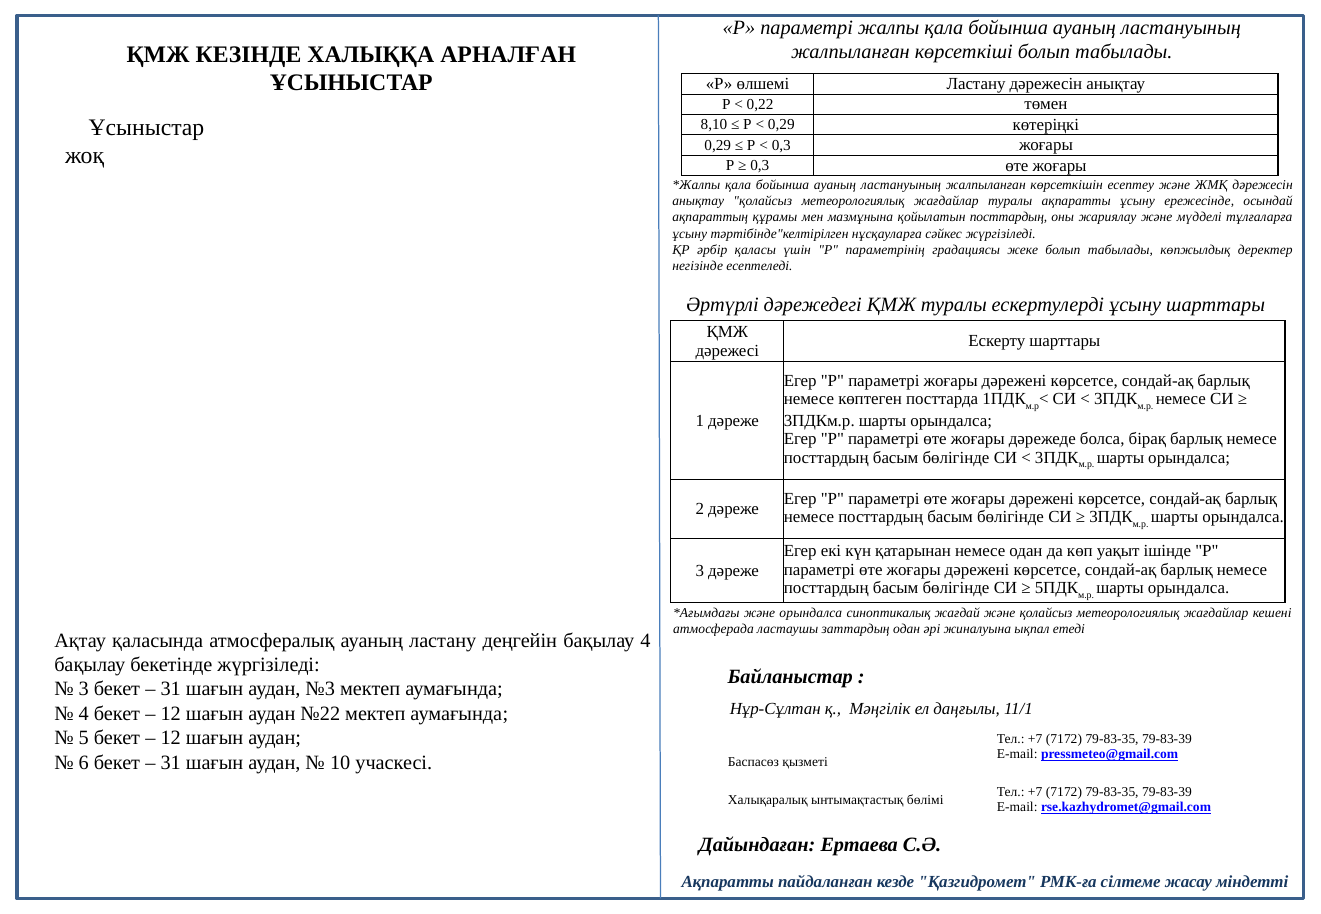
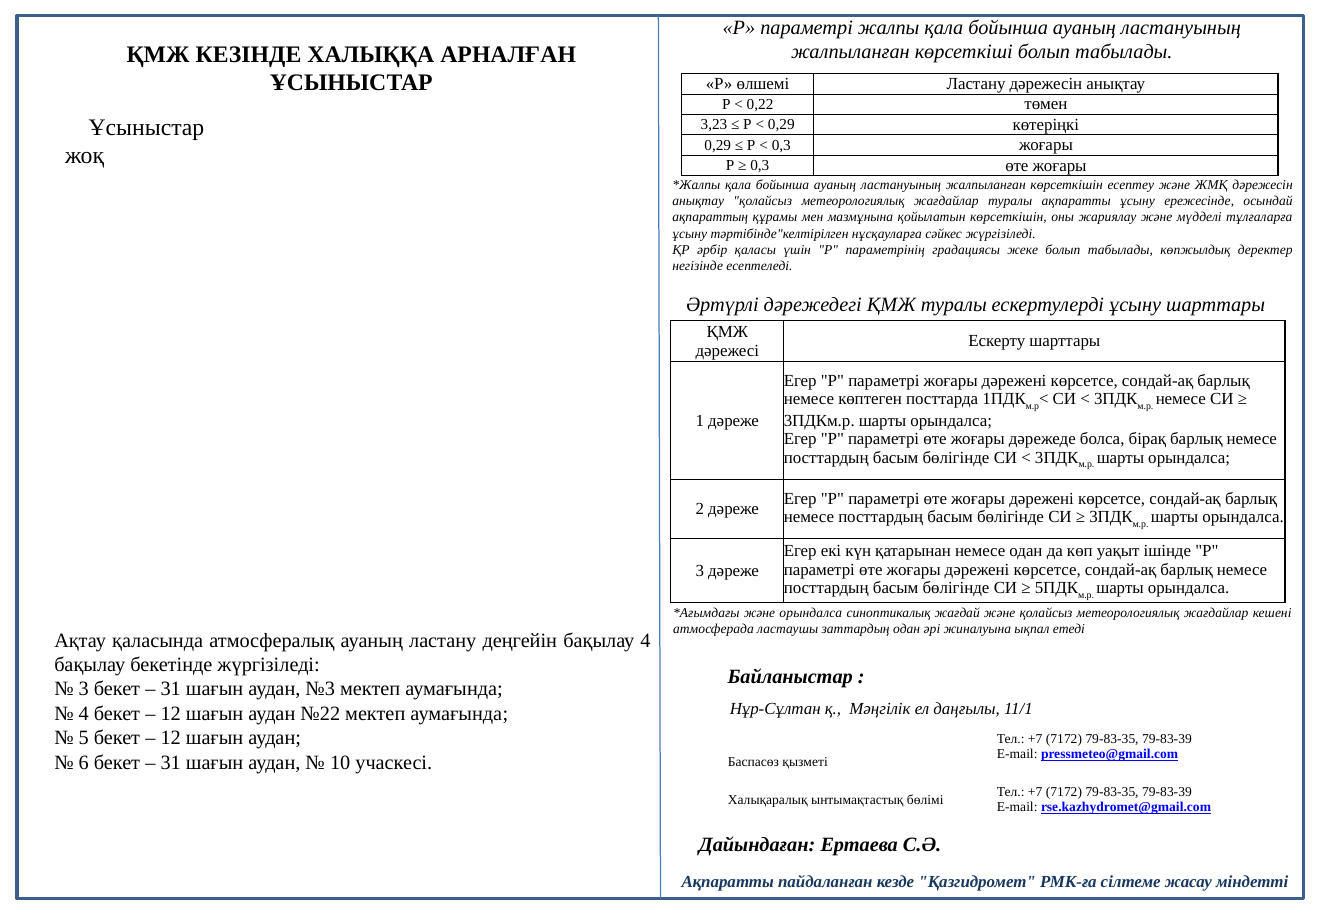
8,10: 8,10 -> 3,23
қойылатын посттардың: посттардың -> көрсеткішін
